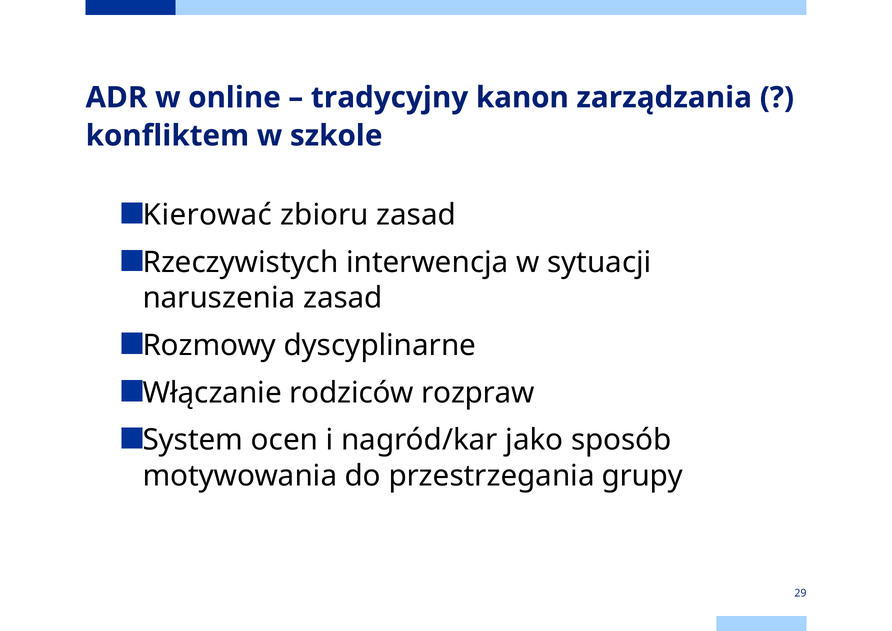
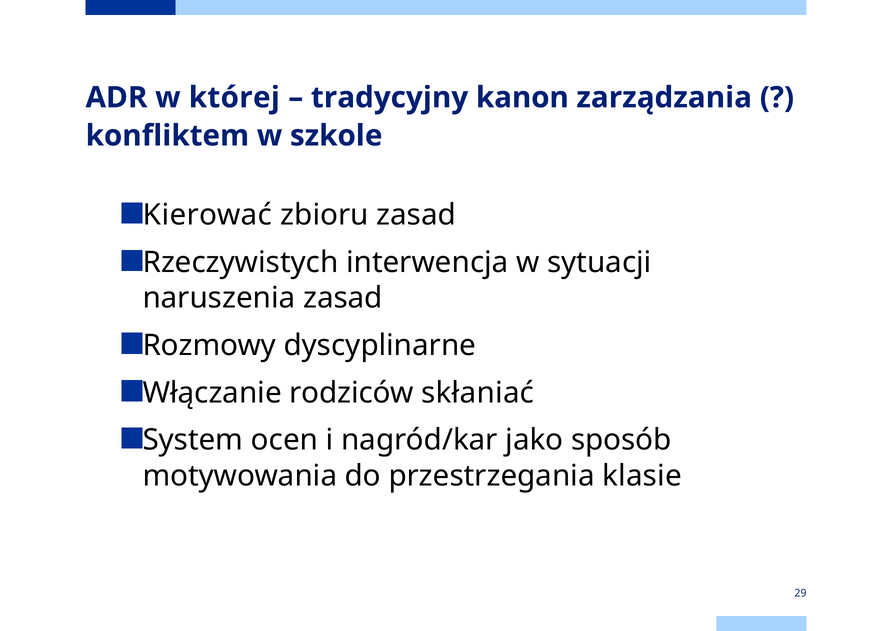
online: online -> której
rozpraw: rozpraw -> skłaniać
grupy: grupy -> klasie
